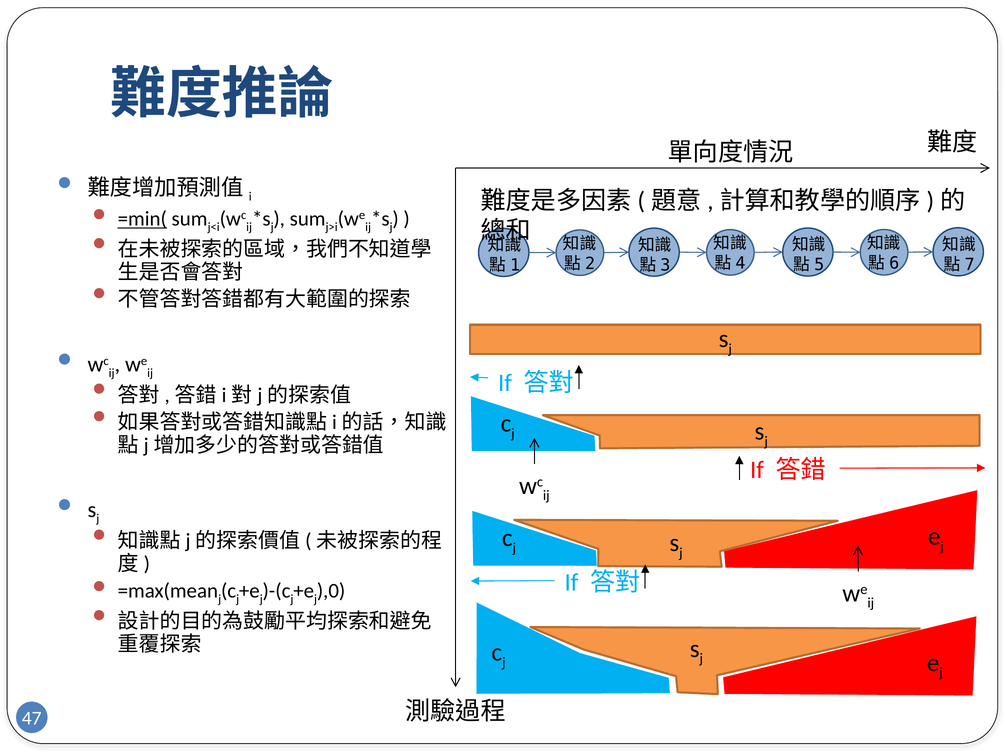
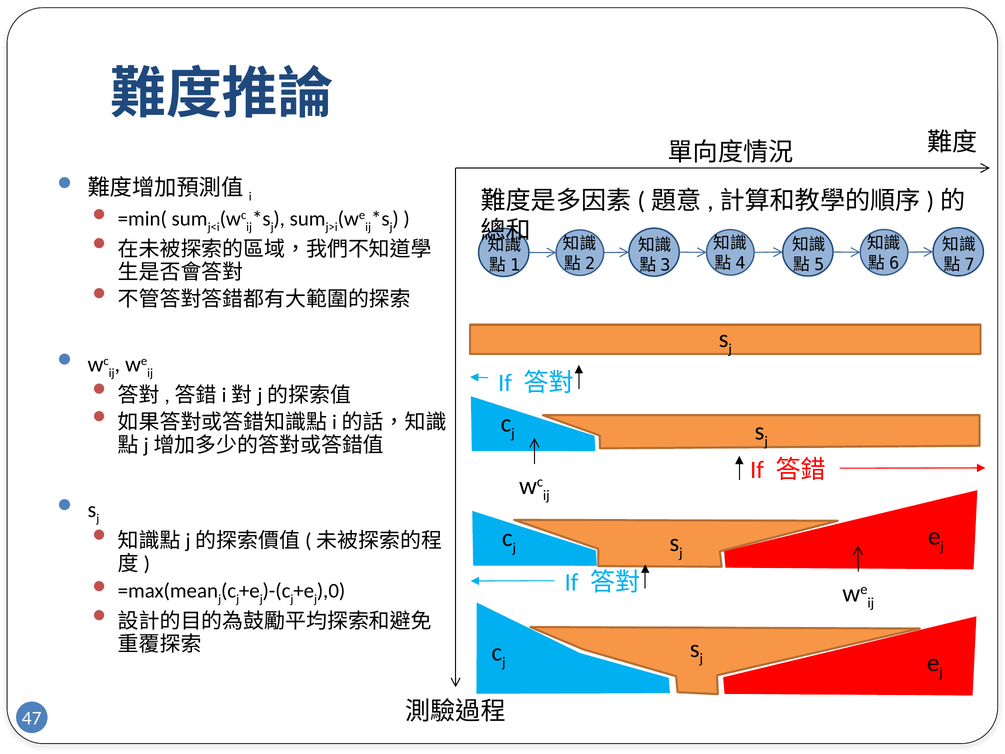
=min( underline: present -> none
